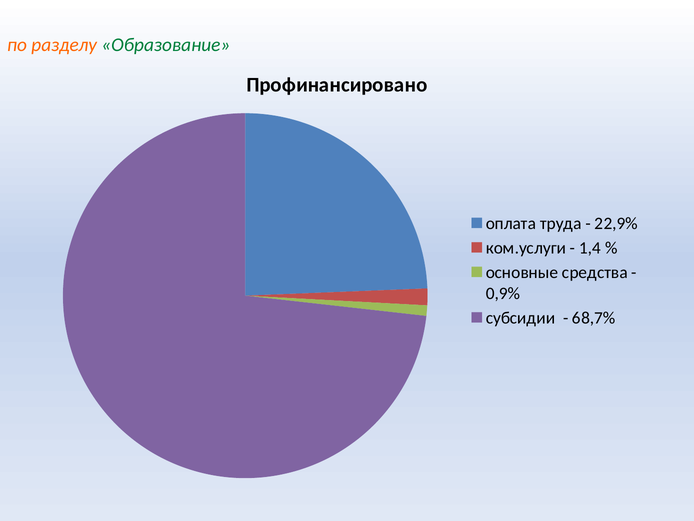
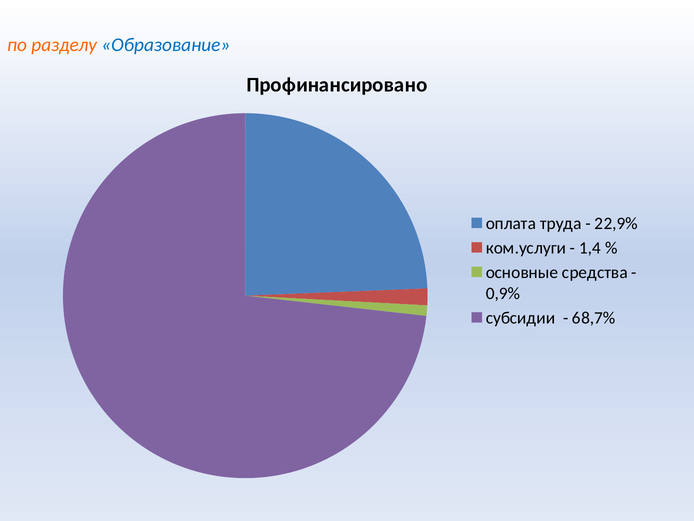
Образование colour: green -> blue
